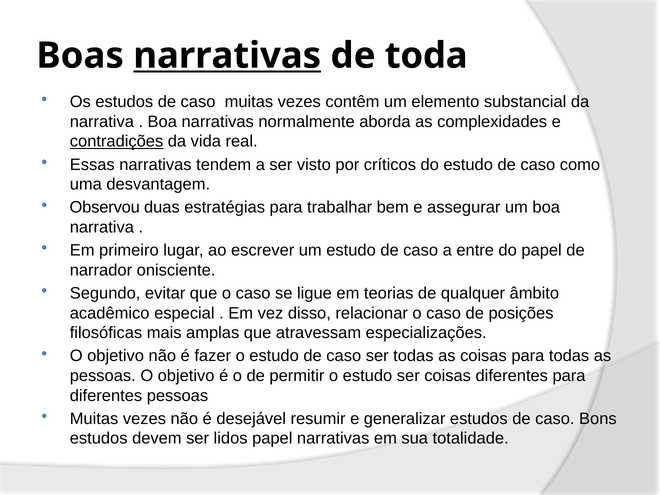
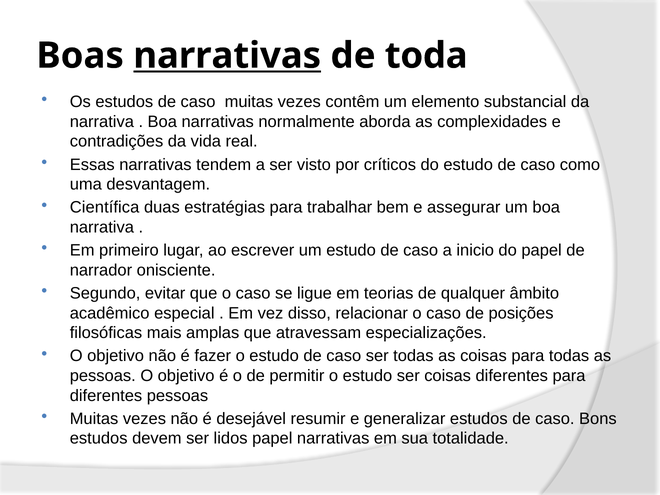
contradições underline: present -> none
Observou: Observou -> Científica
entre: entre -> inicio
